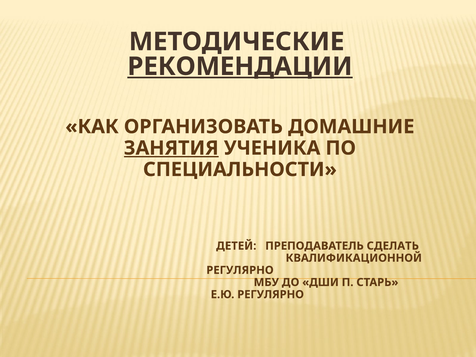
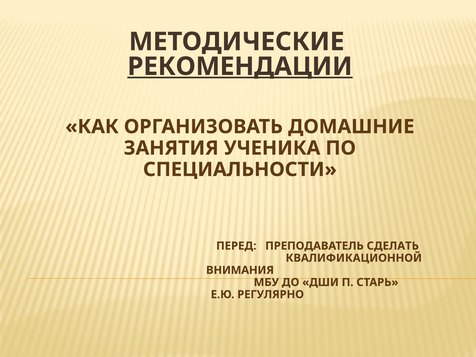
ЗАНЯТИЯ underline: present -> none
ДЕТЕЙ: ДЕТЕЙ -> ПЕРЕД
РЕГУЛЯРНО at (240, 270): РЕГУЛЯРНО -> ВНИМАНИЯ
